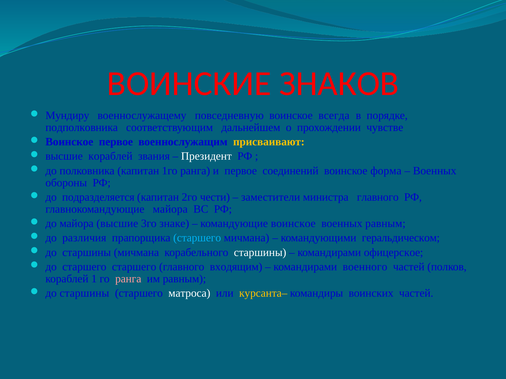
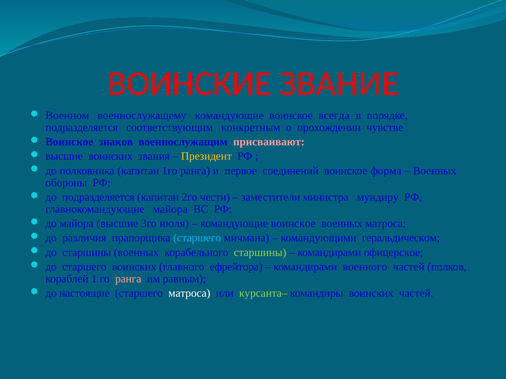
ЗНАКОВ: ЗНАКОВ -> ЗВАНИЕ
Мундиру: Мундиру -> Военном
военнослужащему повседневную: повседневную -> командующие
подполковника at (82, 128): подполковника -> подразделяется
дальнейшем: дальнейшем -> конкретным
Воинское первое: первое -> знаков
присваивают colour: yellow -> pink
высшие кораблей: кораблей -> воинских
Президент colour: white -> yellow
министра главного: главного -> мундиру
знаке: знаке -> июля
военных равным: равным -> матроса
старшины мичмана: мичмана -> военных
старшины at (260, 253) colour: white -> light green
старшего старшего: старшего -> воинских
входящим: входящим -> ефрейтора
старшины at (84, 294): старшины -> настоящие
курсанта– colour: yellow -> light green
